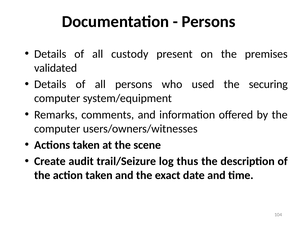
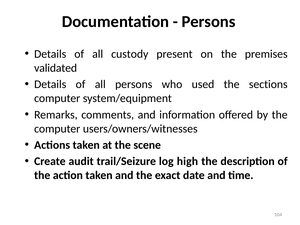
securing: securing -> sections
thus: thus -> high
